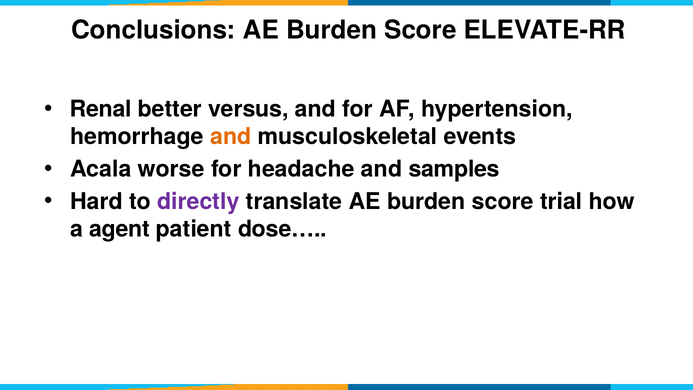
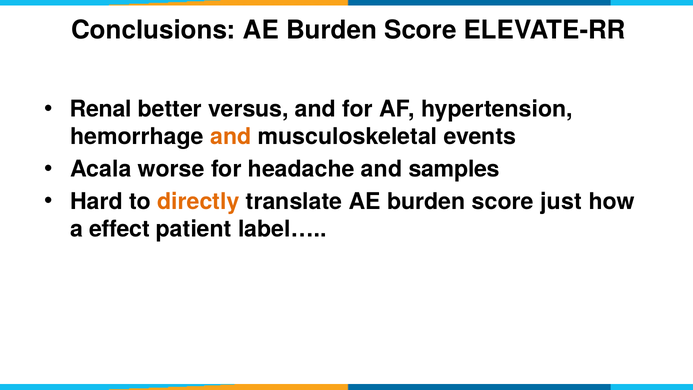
directly colour: purple -> orange
trial: trial -> just
agent: agent -> effect
dose…: dose… -> label…
